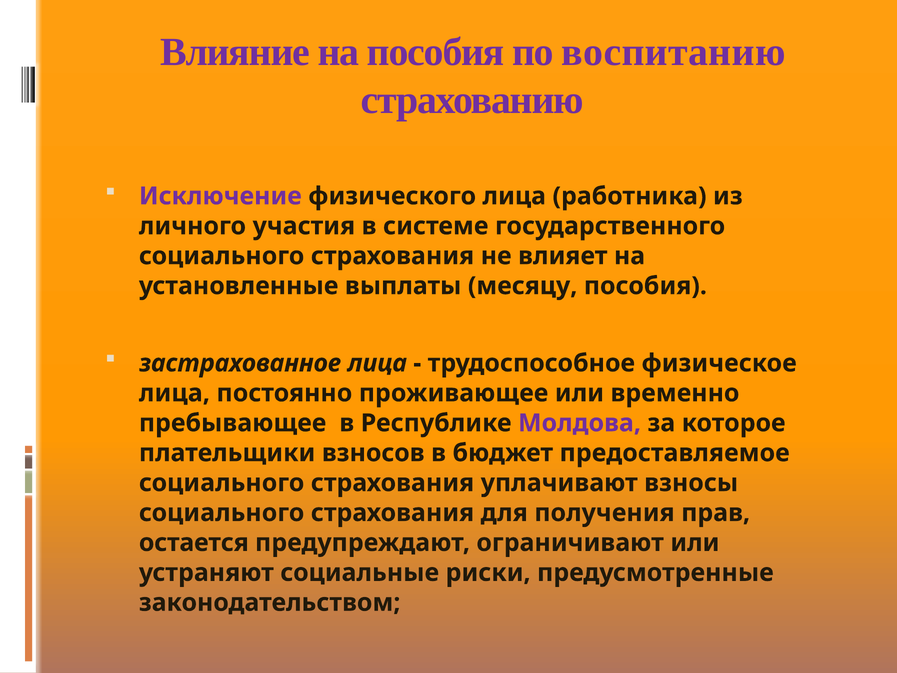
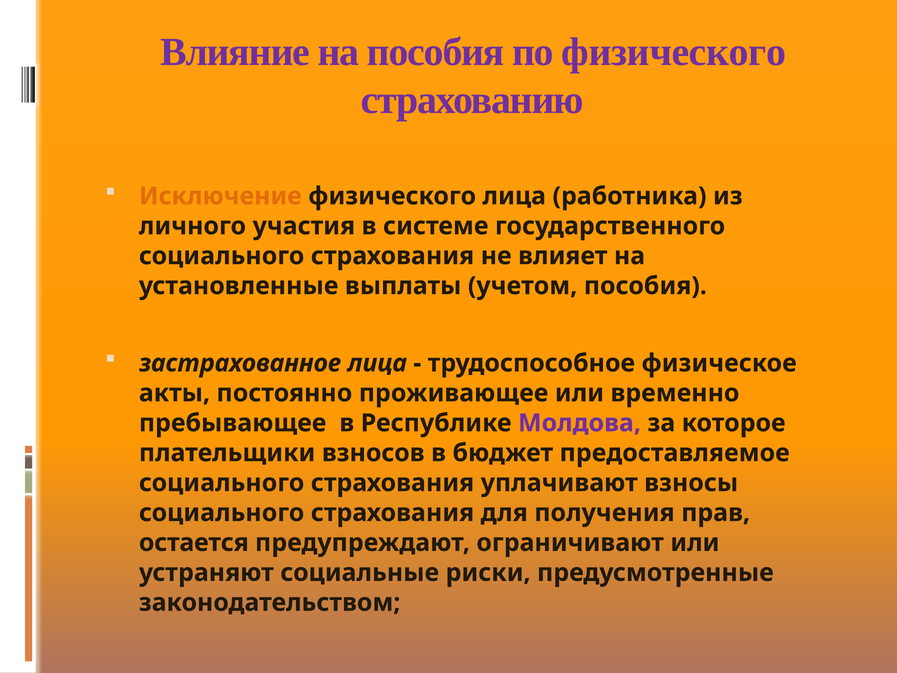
по воспитанию: воспитанию -> физического
Исключение colour: purple -> orange
месяцу: месяцу -> учетом
лица at (174, 393): лица -> акты
